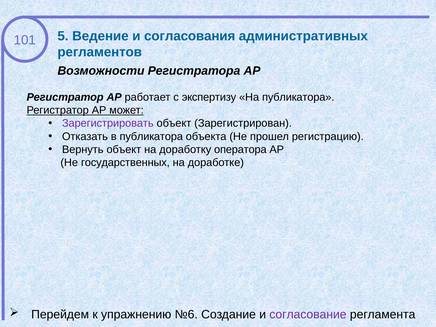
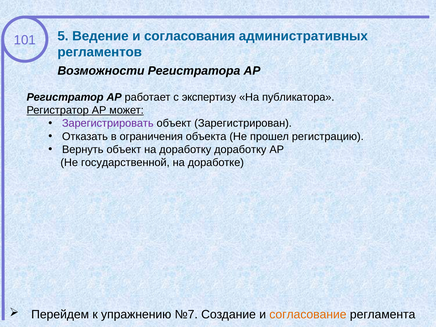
в публикатора: публикатора -> ограничения
доработку оператора: оператора -> доработку
государственных: государственных -> государственной
№6: №6 -> №7
согласование colour: purple -> orange
